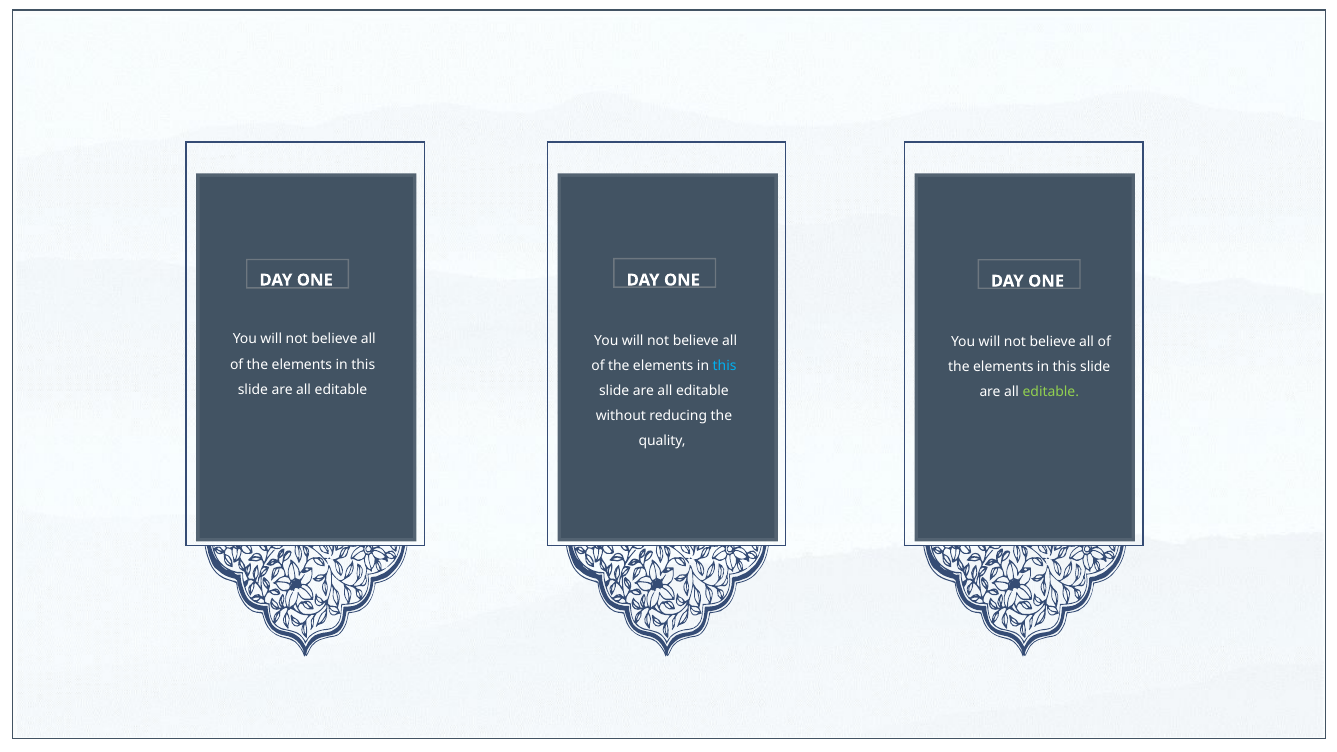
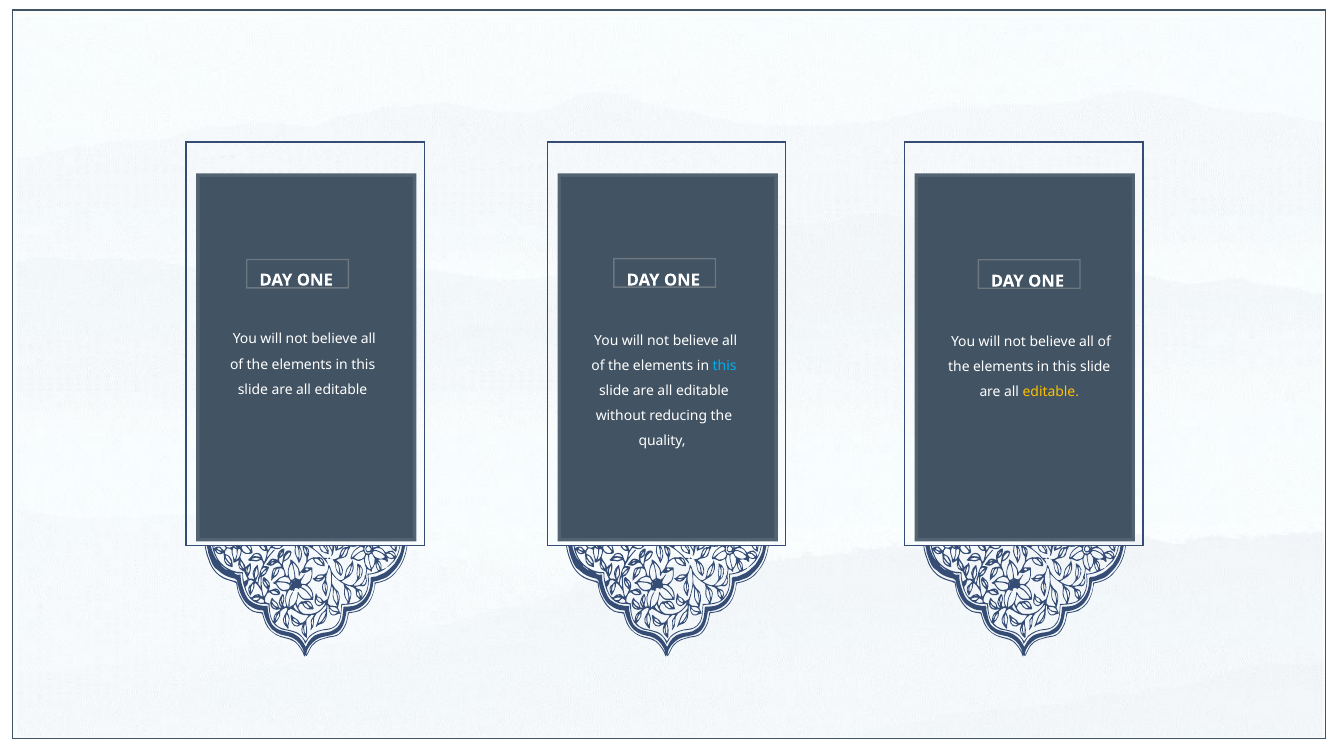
editable at (1051, 392) colour: light green -> yellow
